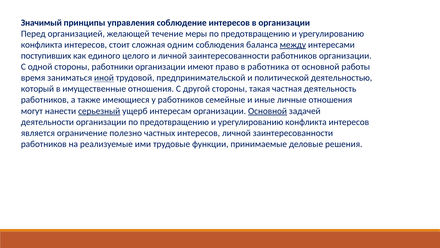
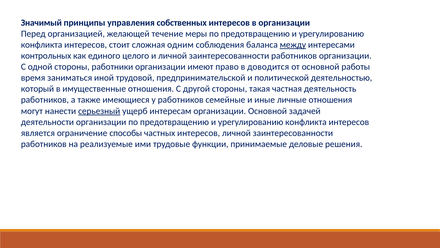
соблюдение: соблюдение -> собственных
поступивших: поступивших -> контрольных
работника: работника -> доводится
иной underline: present -> none
Основной at (268, 111) underline: present -> none
полезно: полезно -> способы
